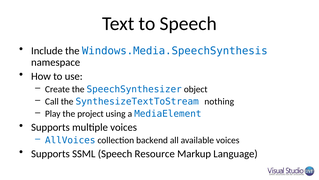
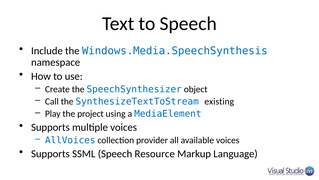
nothing: nothing -> existing
backend: backend -> provider
